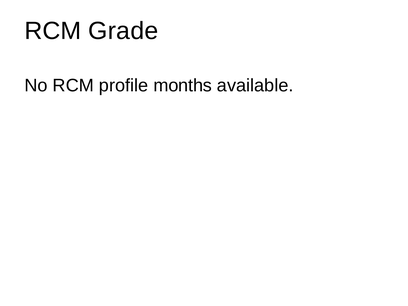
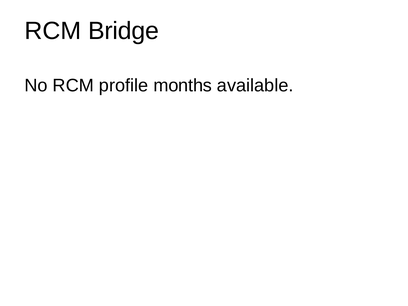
Grade: Grade -> Bridge
